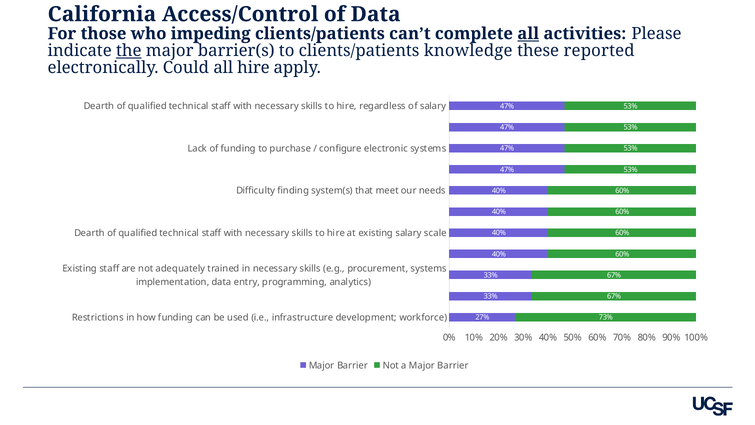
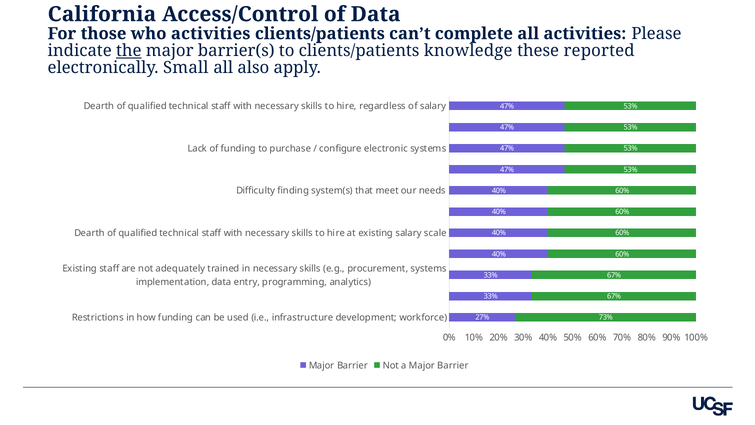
who impeding: impeding -> activities
all at (528, 34) underline: present -> none
Could: Could -> Small
all hire: hire -> also
